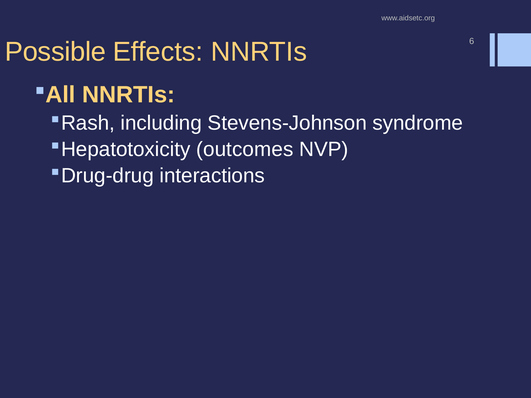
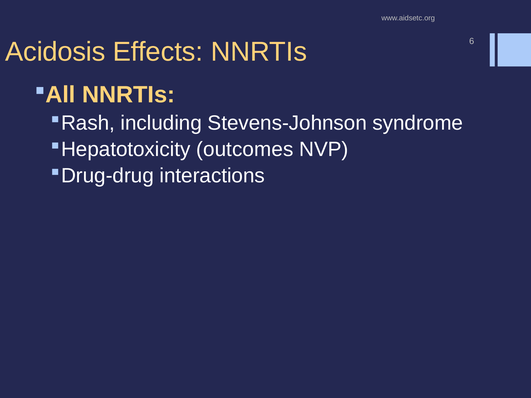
Possible: Possible -> Acidosis
